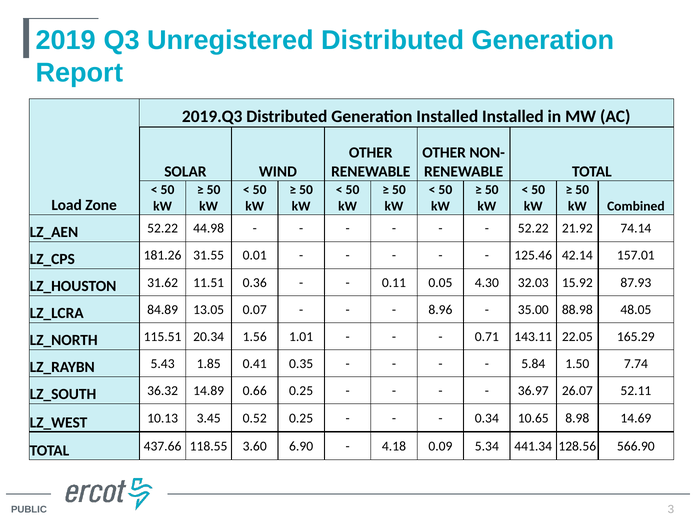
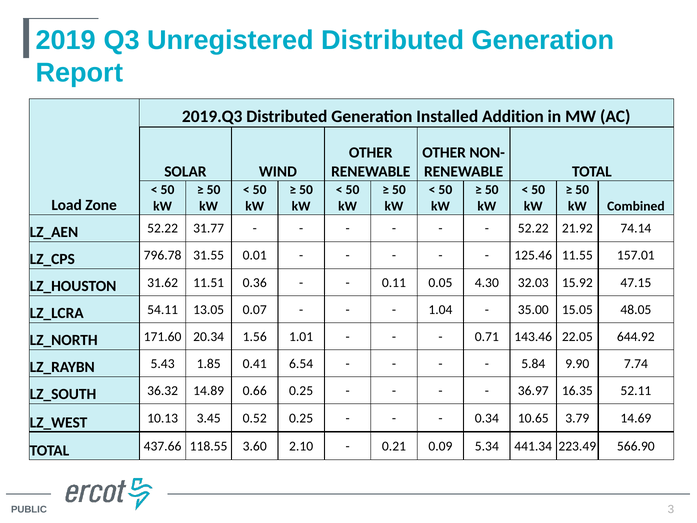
Installed Installed: Installed -> Addition
44.98: 44.98 -> 31.77
181.26: 181.26 -> 796.78
42.14: 42.14 -> 11.55
87.93: 87.93 -> 47.15
84.89: 84.89 -> 54.11
8.96: 8.96 -> 1.04
88.98: 88.98 -> 15.05
115.51: 115.51 -> 171.60
143.11: 143.11 -> 143.46
165.29: 165.29 -> 644.92
0.35: 0.35 -> 6.54
1.50: 1.50 -> 9.90
26.07: 26.07 -> 16.35
8.98: 8.98 -> 3.79
6.90: 6.90 -> 2.10
4.18: 4.18 -> 0.21
128.56: 128.56 -> 223.49
